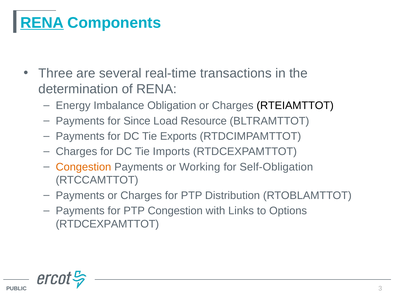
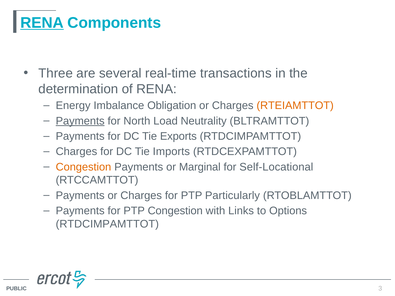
RTEIAMTTOT colour: black -> orange
Payments at (80, 121) underline: none -> present
Since: Since -> North
Resource: Resource -> Neutrality
Working: Working -> Marginal
Self-Obligation: Self-Obligation -> Self-Locational
Distribution: Distribution -> Particularly
RTDCEXPAMTTOT at (107, 224): RTDCEXPAMTTOT -> RTDCIMPAMTTOT
